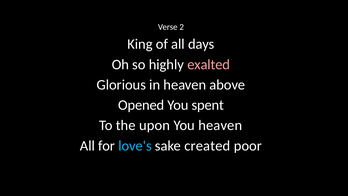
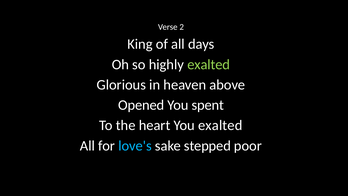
exalted at (209, 64) colour: pink -> light green
upon: upon -> heart
You heaven: heaven -> exalted
created: created -> stepped
